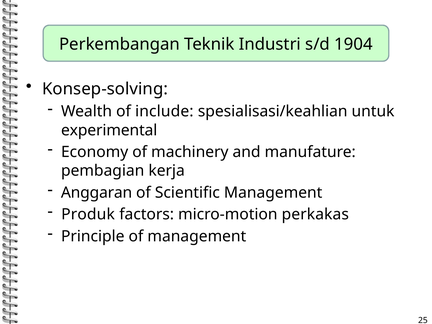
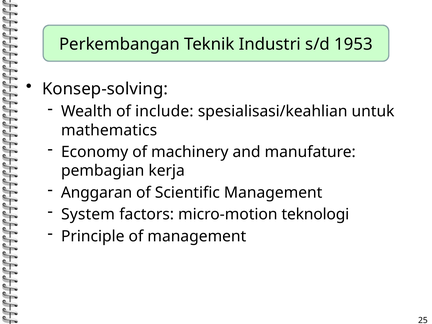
1904: 1904 -> 1953
experimental: experimental -> mathematics
Produk: Produk -> System
perkakas: perkakas -> teknologi
